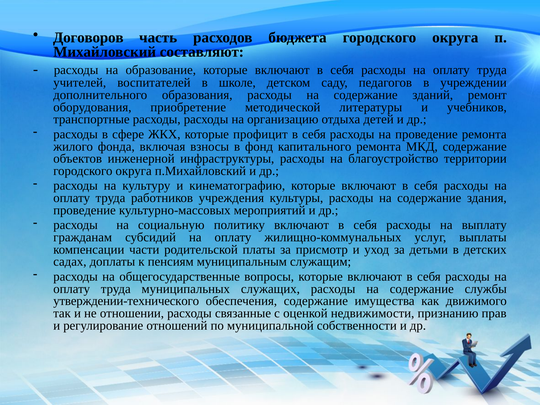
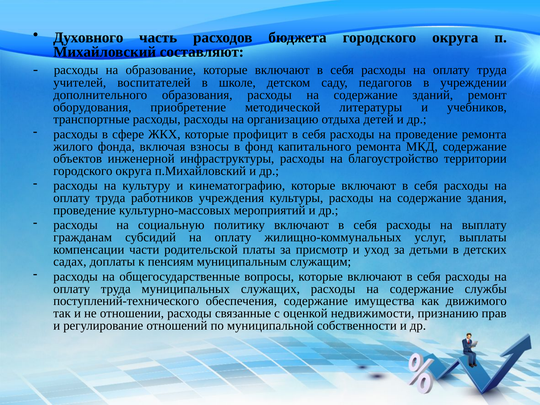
Договоров: Договоров -> Духовного
утверждении-технического: утверждении-технического -> поступлений-технического
